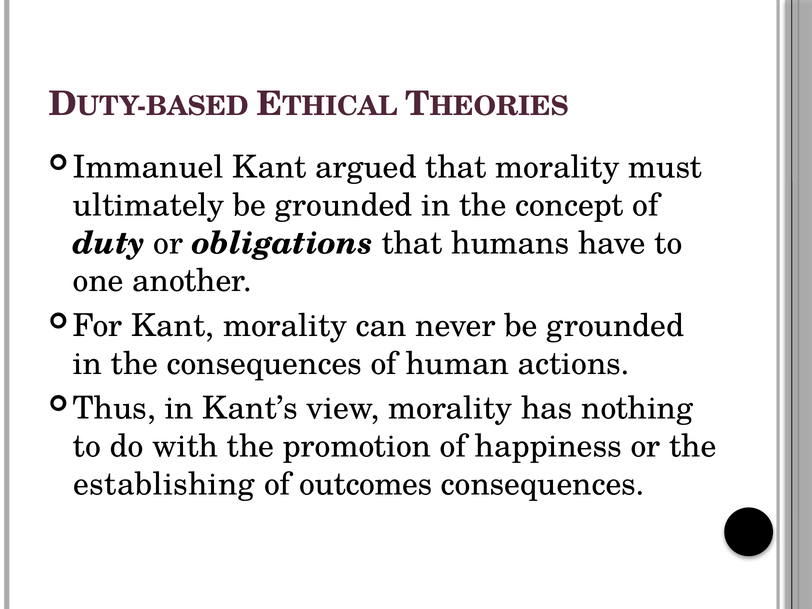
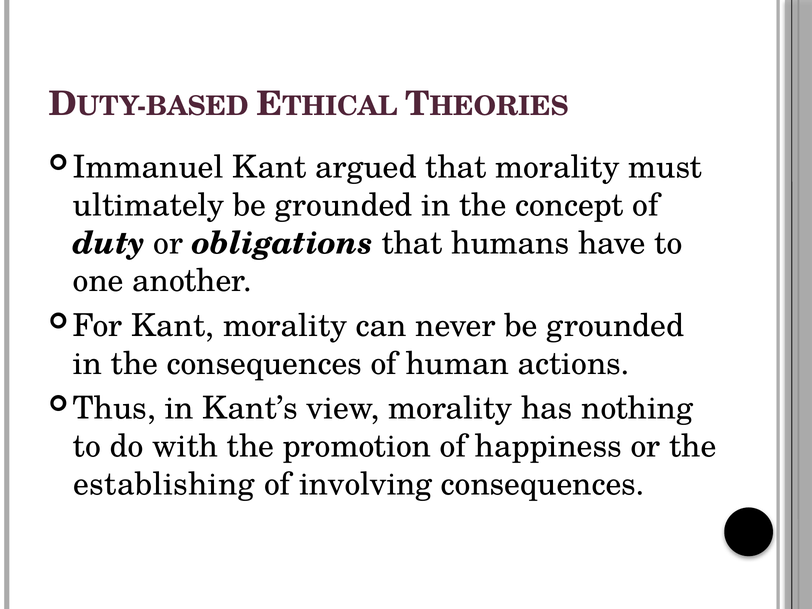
outcomes: outcomes -> involving
